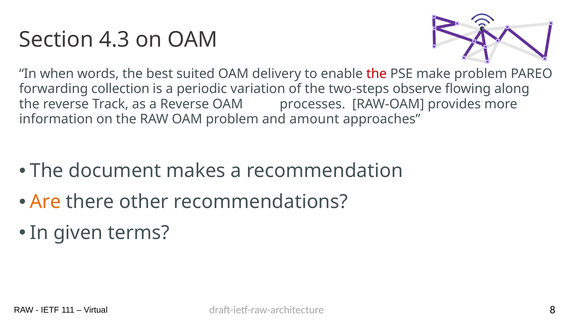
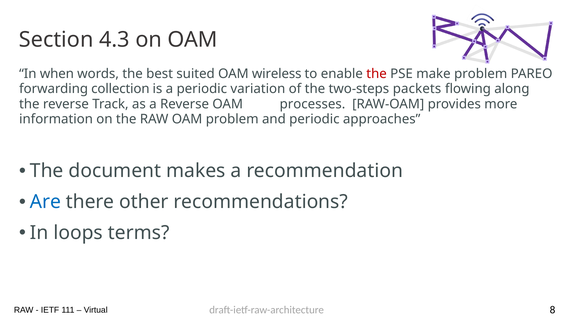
delivery: delivery -> wireless
observe: observe -> packets
and amount: amount -> periodic
Are colour: orange -> blue
given: given -> loops
